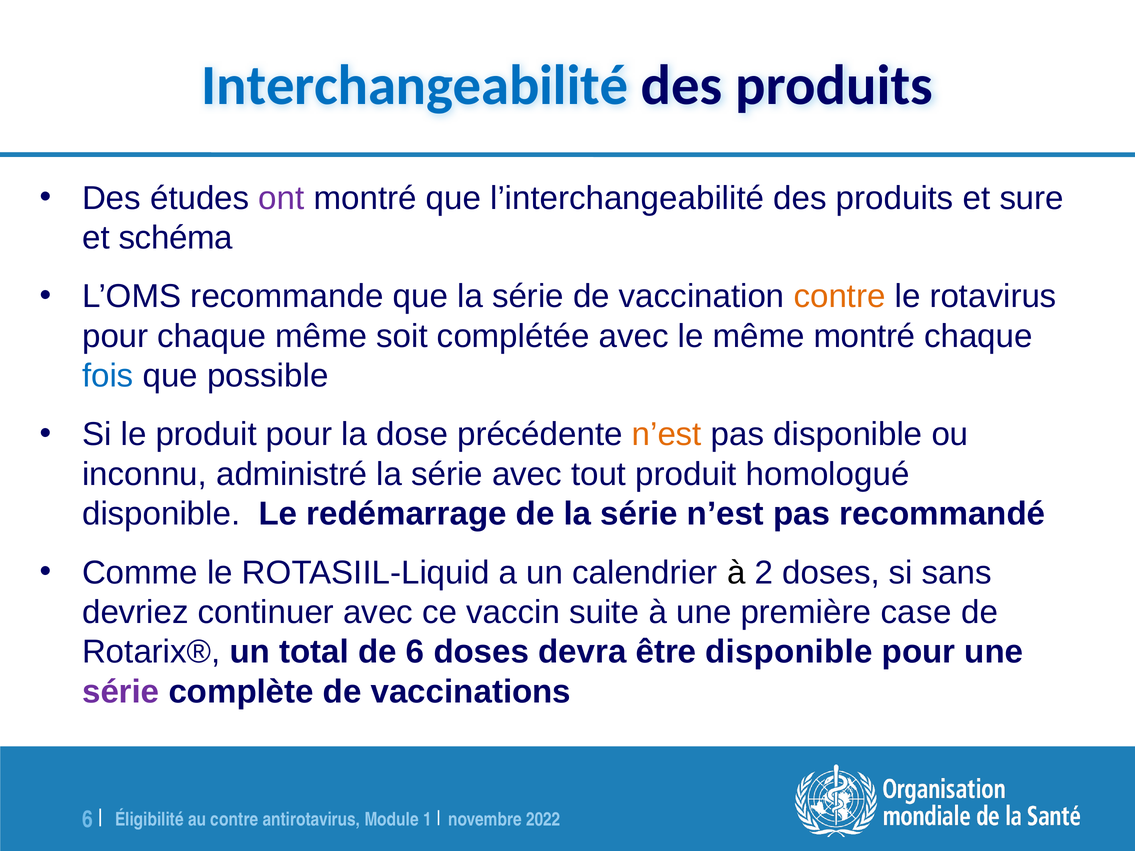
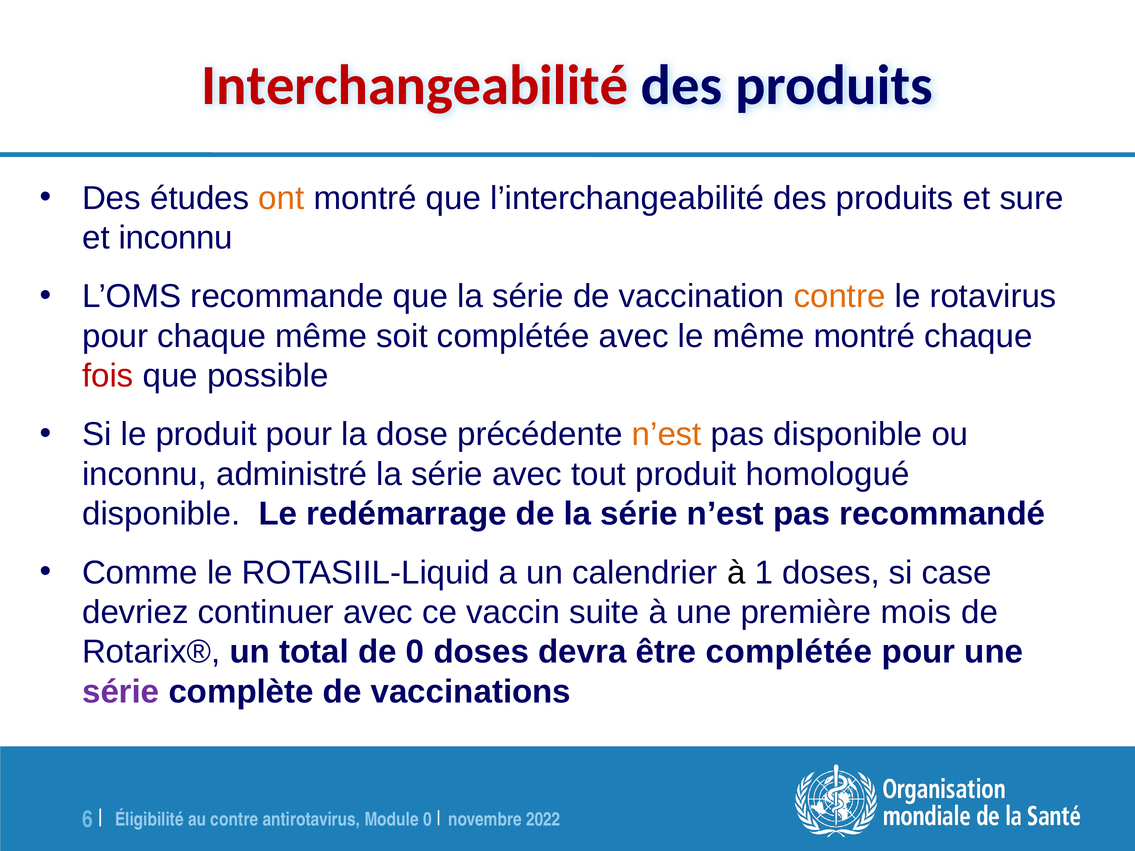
Interchangeabilité colour: blue -> red
ont colour: purple -> orange
et schéma: schéma -> inconnu
fois colour: blue -> red
2: 2 -> 1
sans: sans -> case
case: case -> mois
de 6: 6 -> 0
être disponible: disponible -> complétée
1 at (427, 820): 1 -> 0
